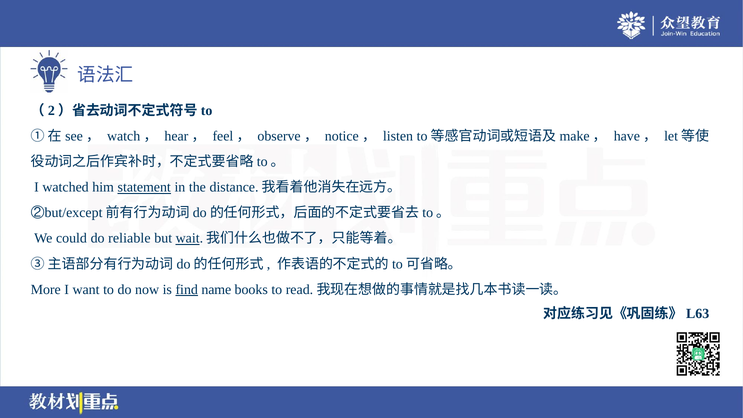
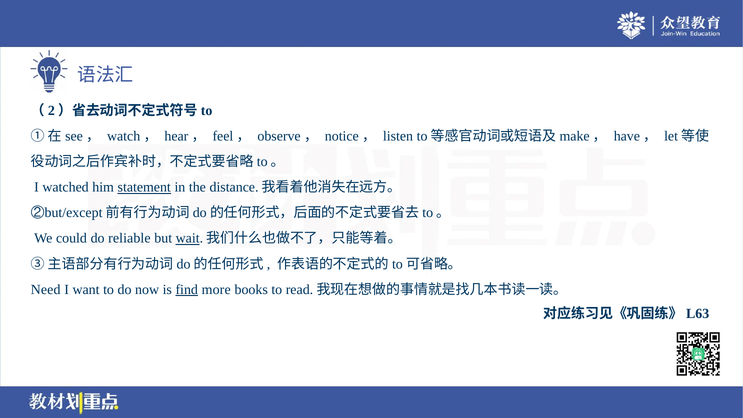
More: More -> Need
name: name -> more
